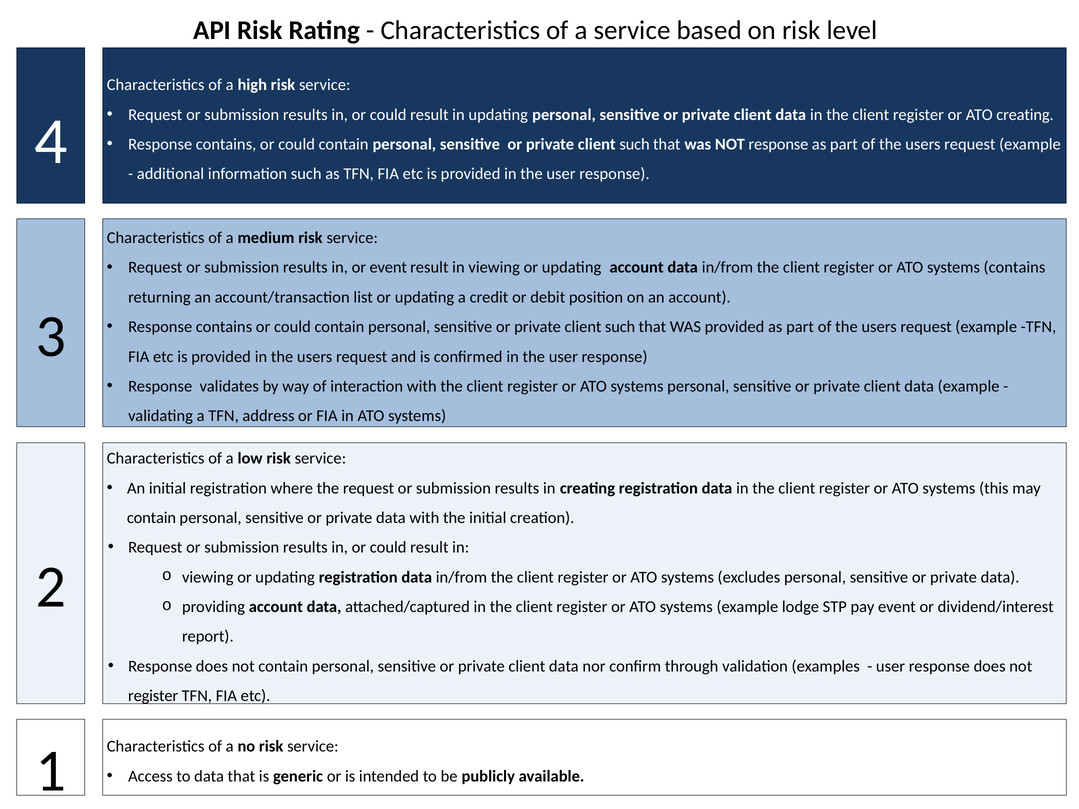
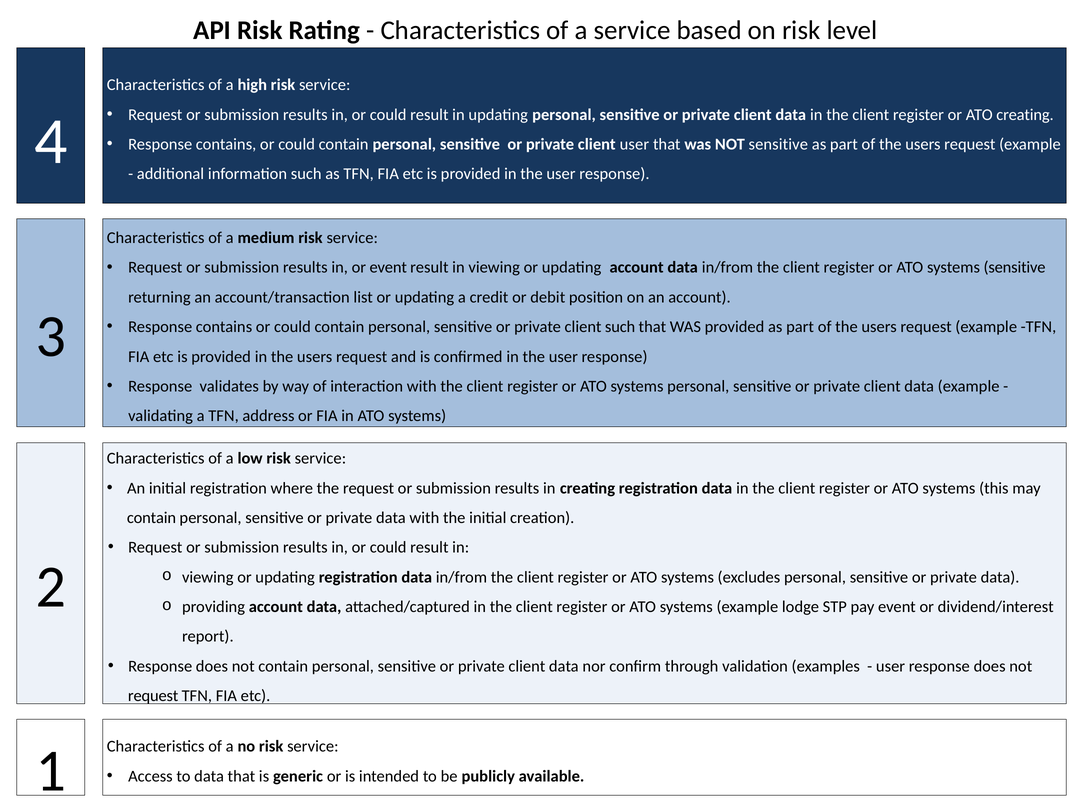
such at (635, 144): such -> user
NOT response: response -> sensitive
systems contains: contains -> sensitive
register at (153, 696): register -> request
